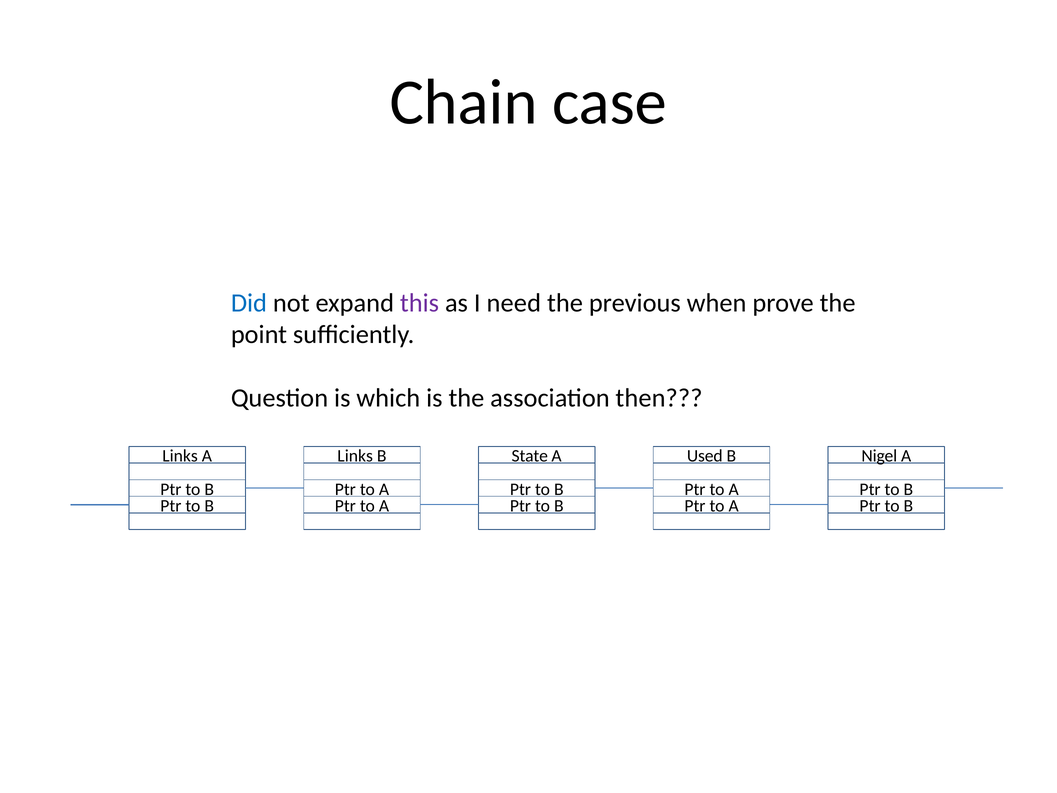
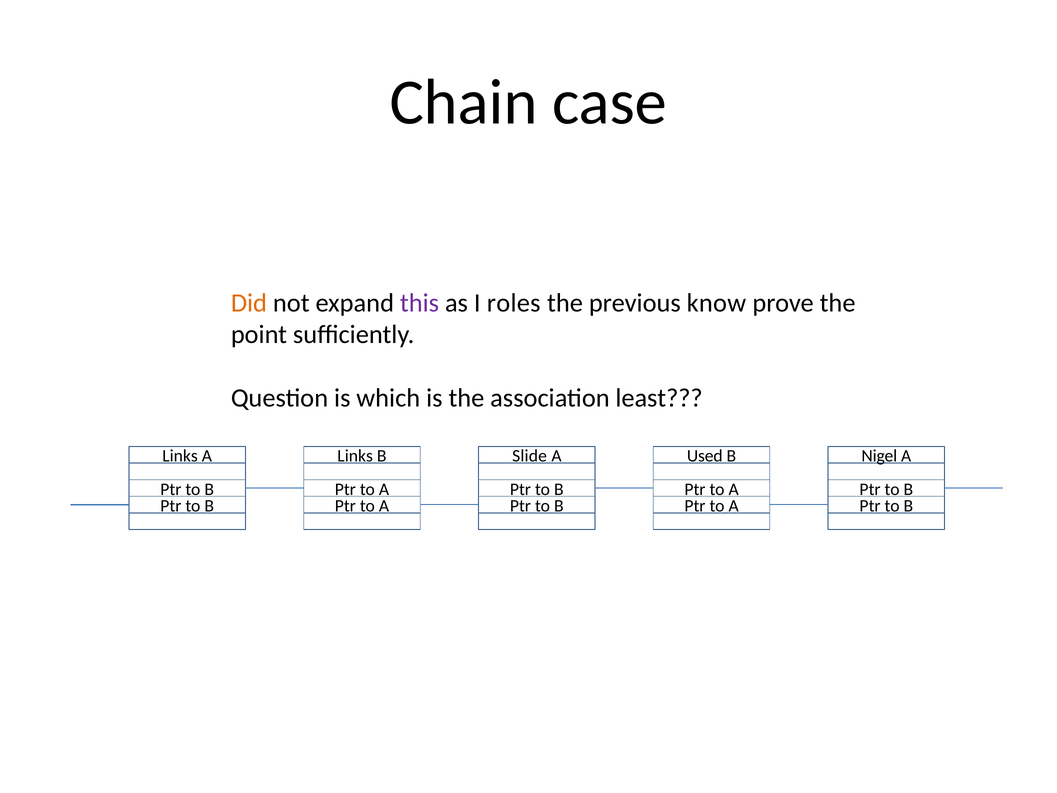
Did colour: blue -> orange
need: need -> roles
when: when -> know
then: then -> least
State: State -> Slide
